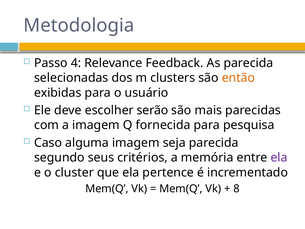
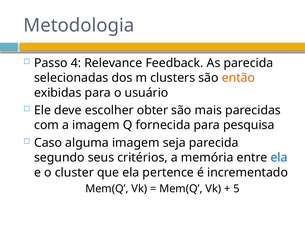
serão: serão -> obter
ela at (279, 158) colour: purple -> blue
8: 8 -> 5
